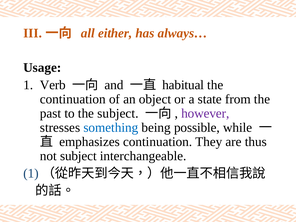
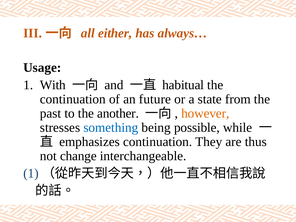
Verb: Verb -> With
object: object -> future
the subject: subject -> another
however colour: purple -> orange
not subject: subject -> change
